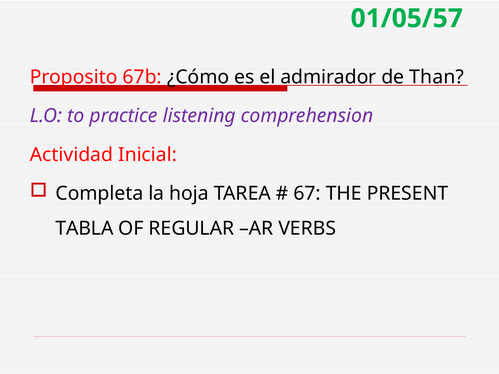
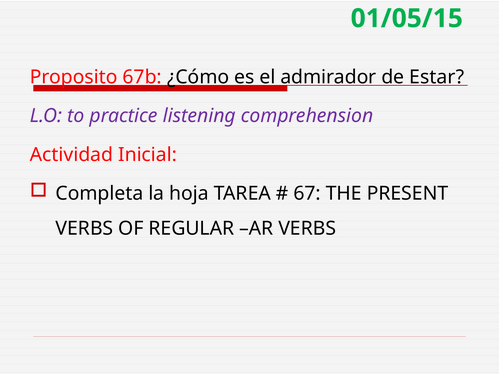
01/05/57: 01/05/57 -> 01/05/15
Than: Than -> Estar
TABLA at (84, 229): TABLA -> VERBS
